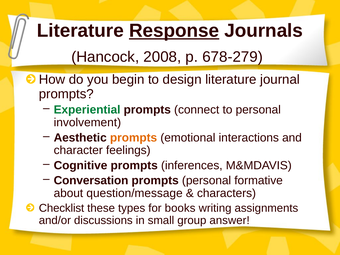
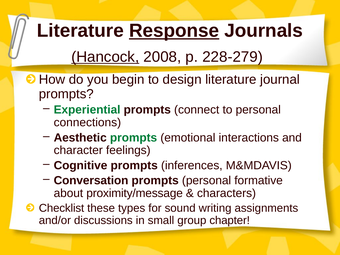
Hancock underline: none -> present
678-279: 678-279 -> 228-279
involvement: involvement -> connections
prompts at (134, 138) colour: orange -> green
question/message: question/message -> proximity/message
books: books -> sound
answer: answer -> chapter
